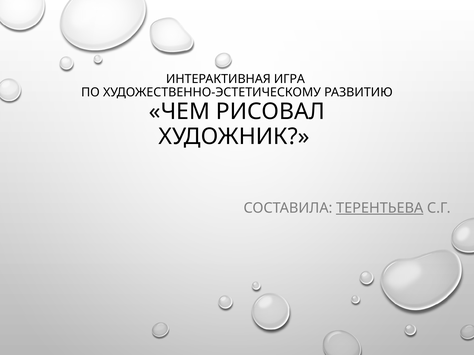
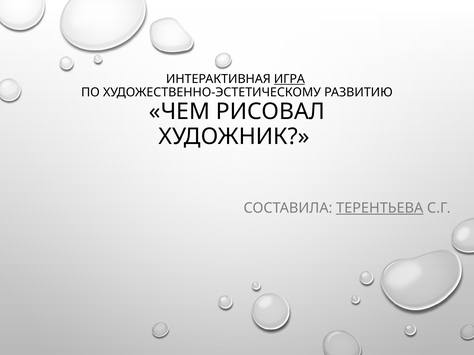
ИГРА underline: none -> present
